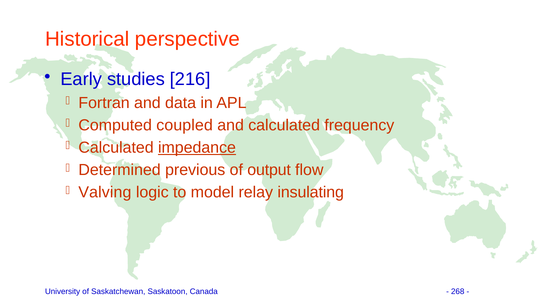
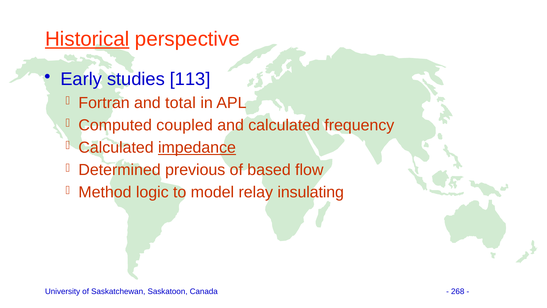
Historical underline: none -> present
216: 216 -> 113
data: data -> total
output: output -> based
Valving: Valving -> Method
